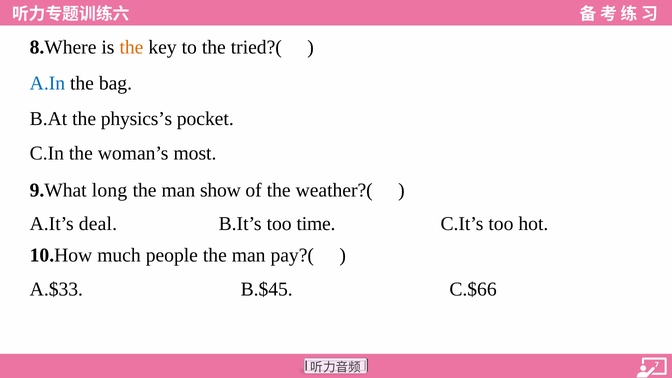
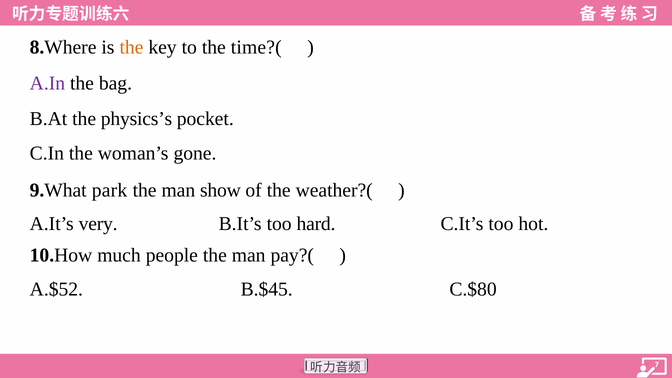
tried?(: tried?( -> time?(
A.In colour: blue -> purple
most: most -> gone
long: long -> park
deal: deal -> very
time: time -> hard
A.$33: A.$33 -> A.$52
C.$66: C.$66 -> C.$80
